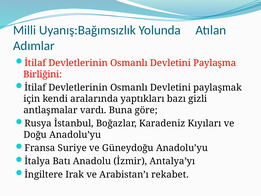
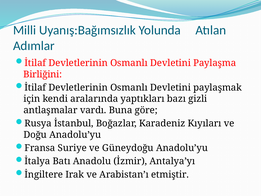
rekabet: rekabet -> etmiştir
